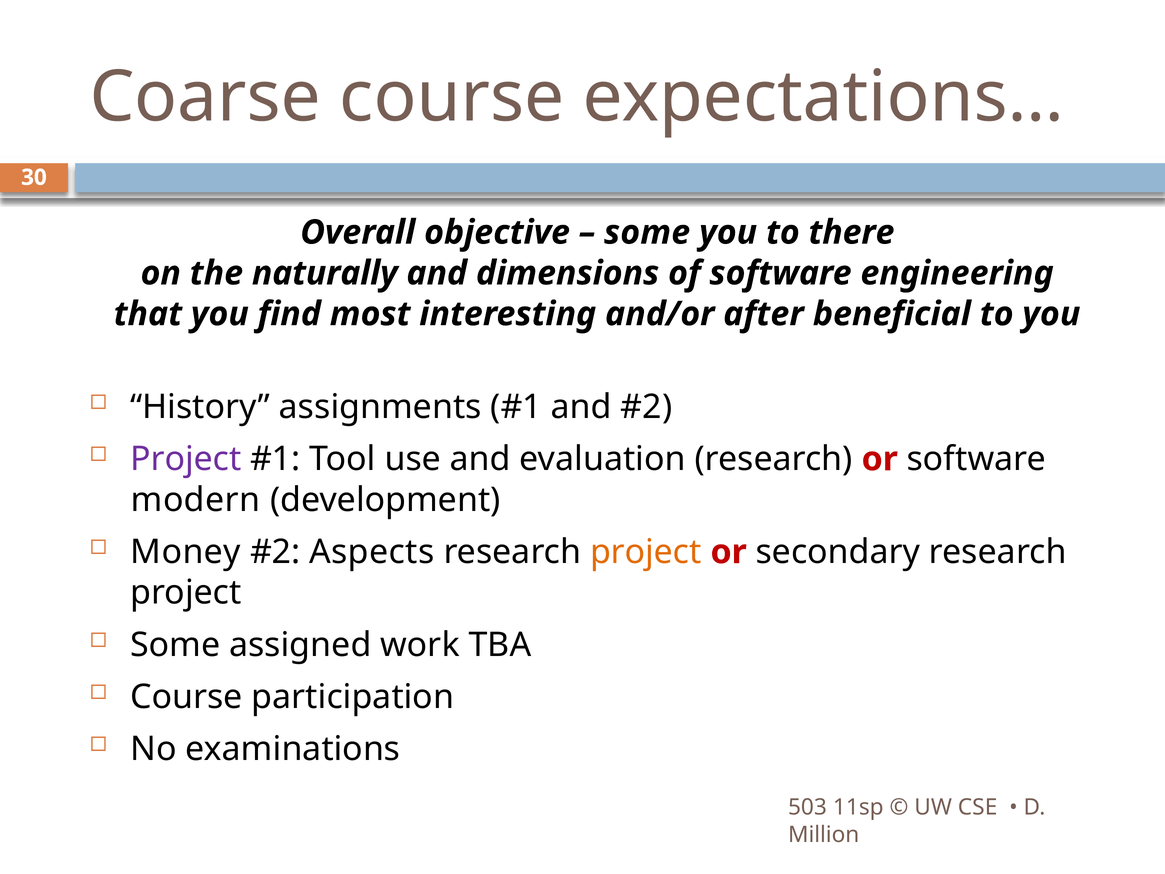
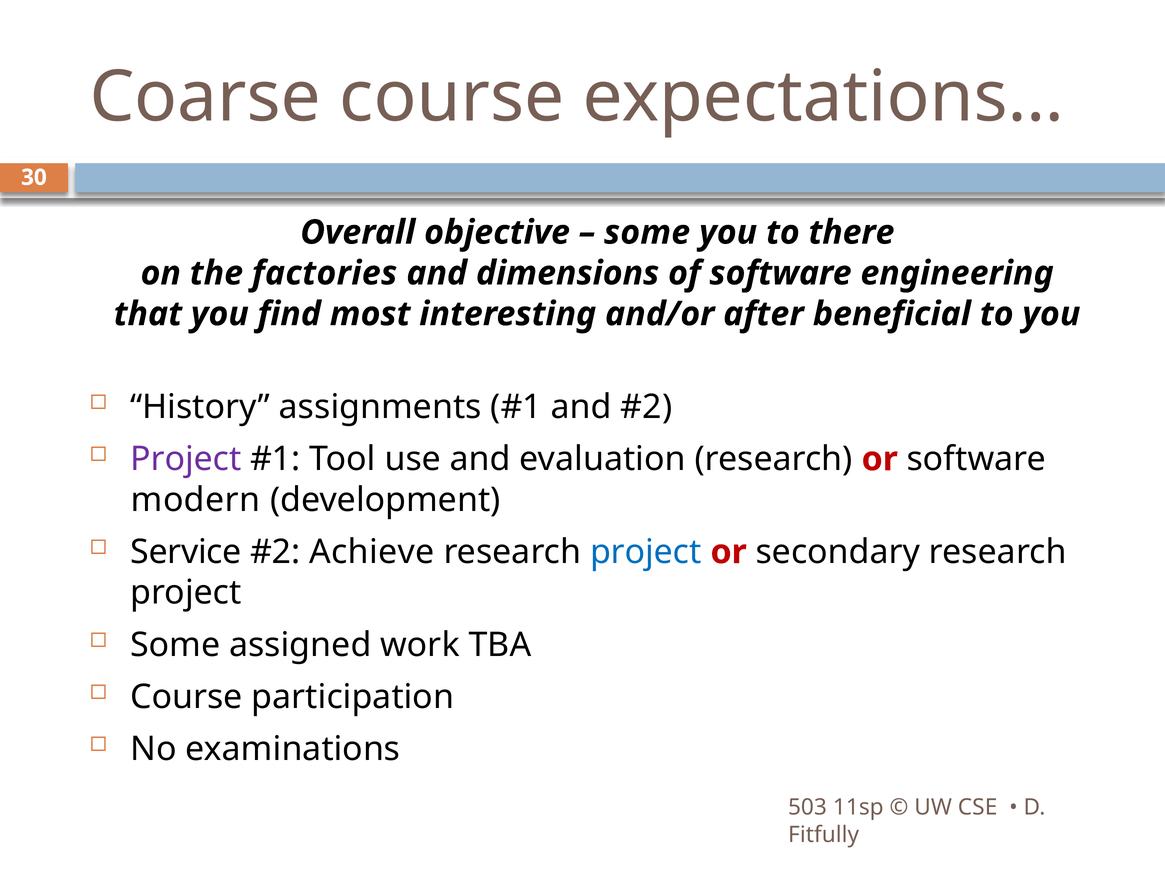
naturally: naturally -> factories
Money: Money -> Service
Aspects: Aspects -> Achieve
project at (646, 552) colour: orange -> blue
Million: Million -> Fitfully
